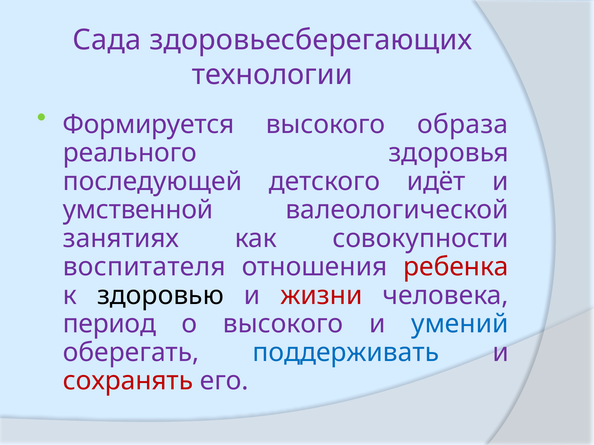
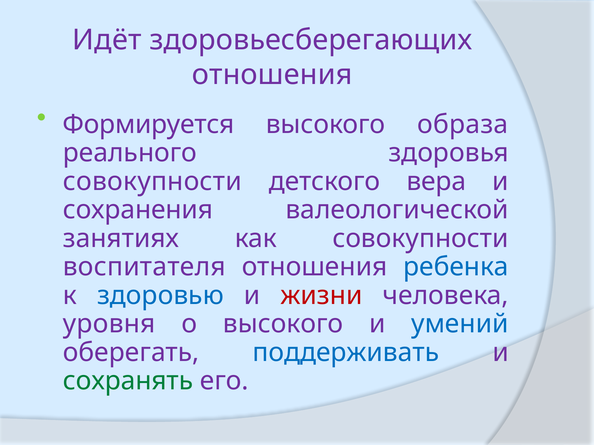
Сада: Сада -> Идёт
технологии at (272, 75): технологии -> отношения
последующей at (152, 182): последующей -> совокупности
идёт: идёт -> вера
умственной: умственной -> сохранения
ребенка colour: red -> blue
здоровью colour: black -> blue
период: период -> уровня
сохранять colour: red -> green
